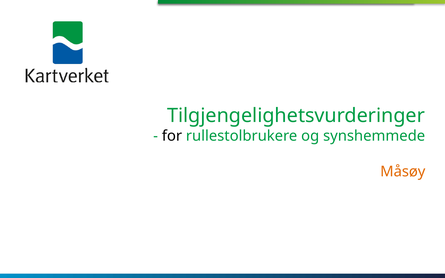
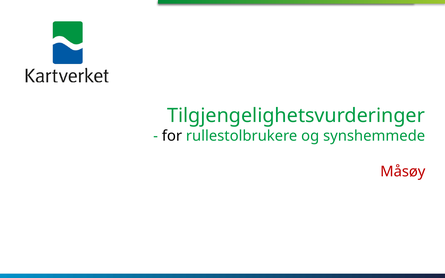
Måsøy colour: orange -> red
